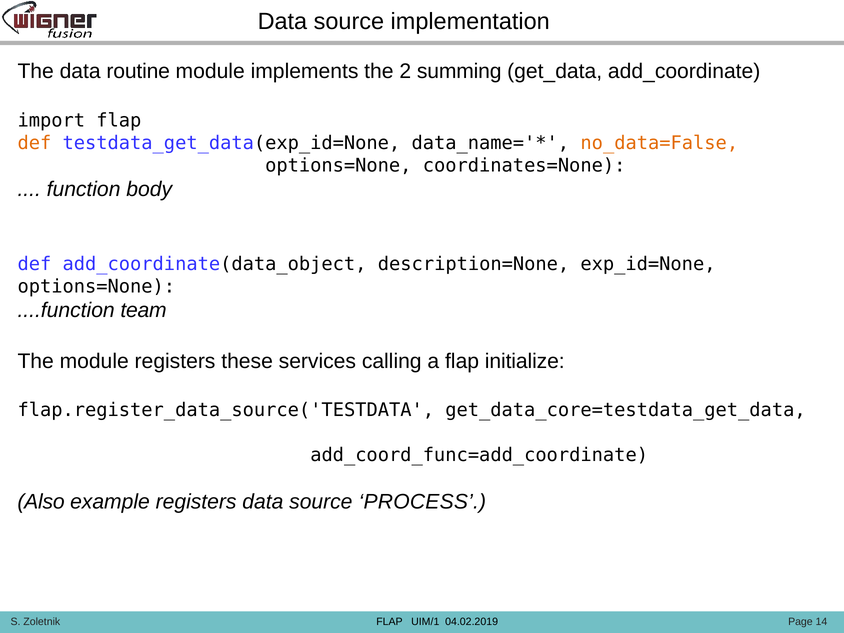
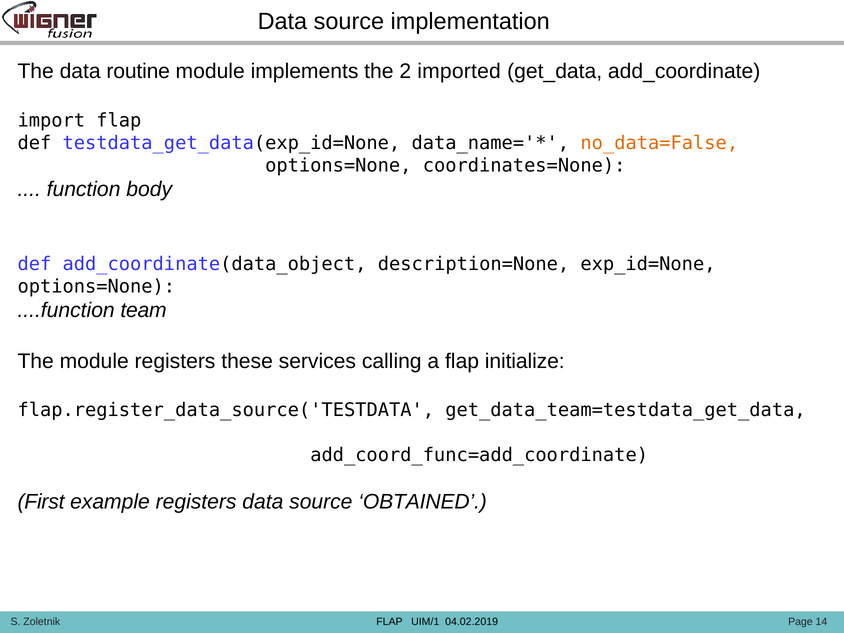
summing: summing -> imported
def at (34, 143) colour: orange -> black
get_data_core=testdata_get_data: get_data_core=testdata_get_data -> get_data_team=testdata_get_data
Also: Also -> First
PROCESS: PROCESS -> OBTAINED
